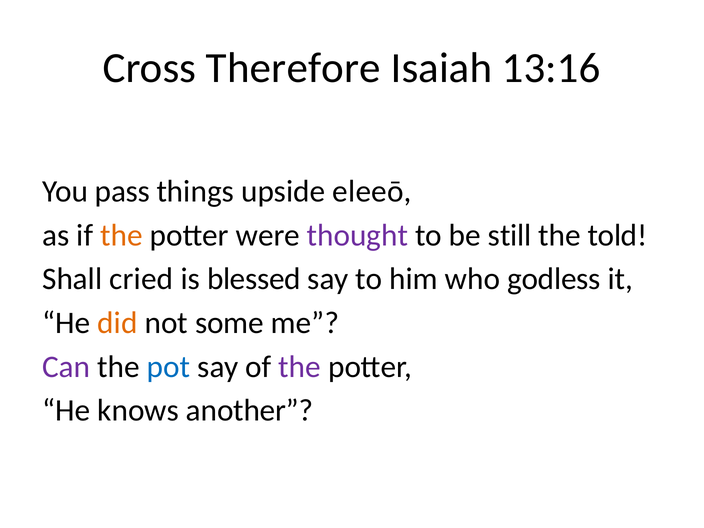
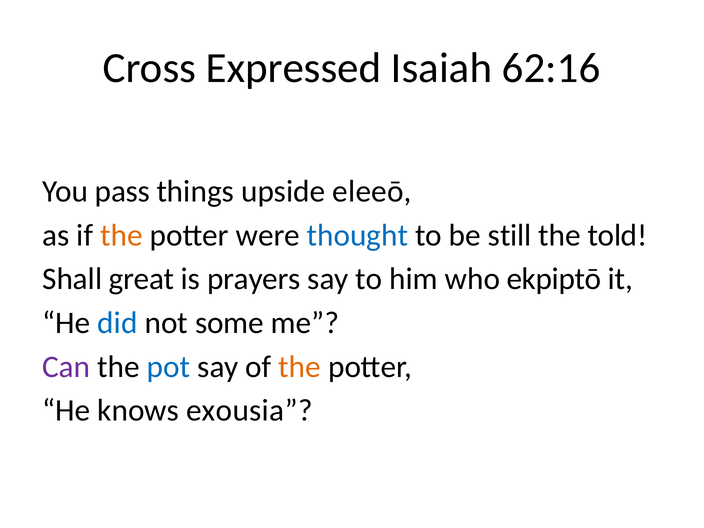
Therefore: Therefore -> Expressed
13:16: 13:16 -> 62:16
thought colour: purple -> blue
cried: cried -> great
blessed: blessed -> prayers
godless: godless -> ekpiptō
did colour: orange -> blue
the at (300, 367) colour: purple -> orange
another: another -> exousia
